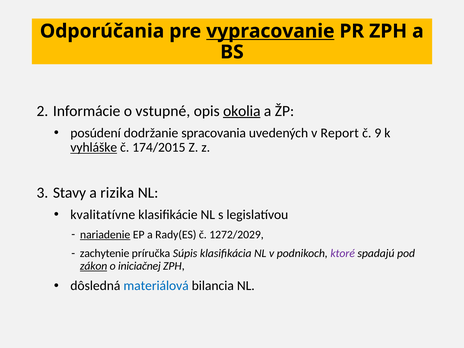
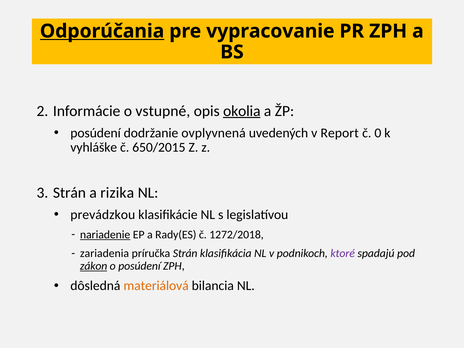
Odporúčania underline: none -> present
vypracovanie underline: present -> none
spracovania: spracovania -> ovplyvnená
9: 9 -> 0
vyhláške underline: present -> none
174/2015: 174/2015 -> 650/2015
3 Stavy: Stavy -> Strán
kvalitatívne: kvalitatívne -> prevádzkou
1272/2029: 1272/2029 -> 1272/2018
zachytenie: zachytenie -> zariadenia
príručka Súpis: Súpis -> Strán
o iniciačnej: iniciačnej -> posúdení
materiálová colour: blue -> orange
